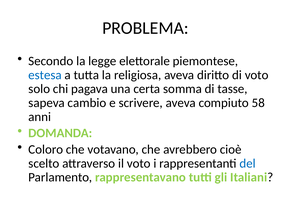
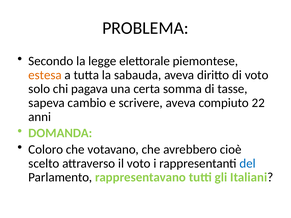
estesa colour: blue -> orange
religiosa: religiosa -> sabauda
58: 58 -> 22
